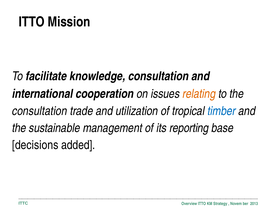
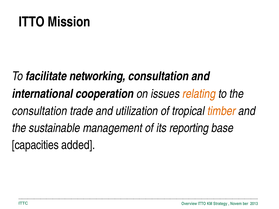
knowledge: knowledge -> networking
timber colour: blue -> orange
decisions: decisions -> capacities
